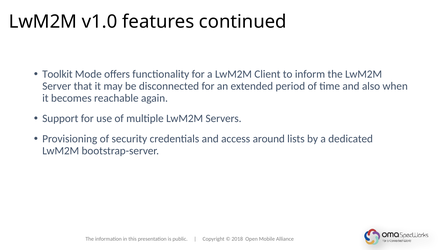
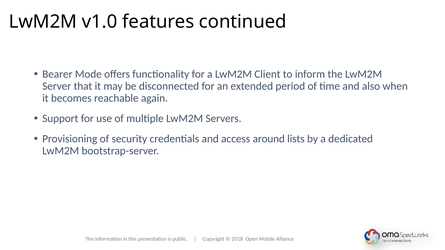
Toolkit: Toolkit -> Bearer
